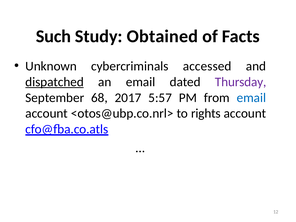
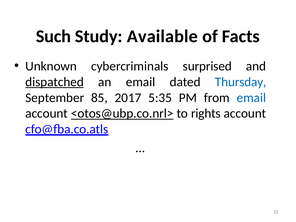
Obtained: Obtained -> Available
accessed: accessed -> surprised
Thursday colour: purple -> blue
68: 68 -> 85
5:57: 5:57 -> 5:35
<otos@ubp.co.nrl> underline: none -> present
